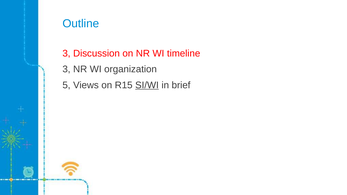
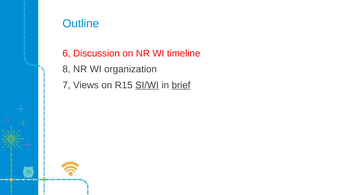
3 at (66, 54): 3 -> 6
3 at (66, 69): 3 -> 8
5: 5 -> 7
brief underline: none -> present
